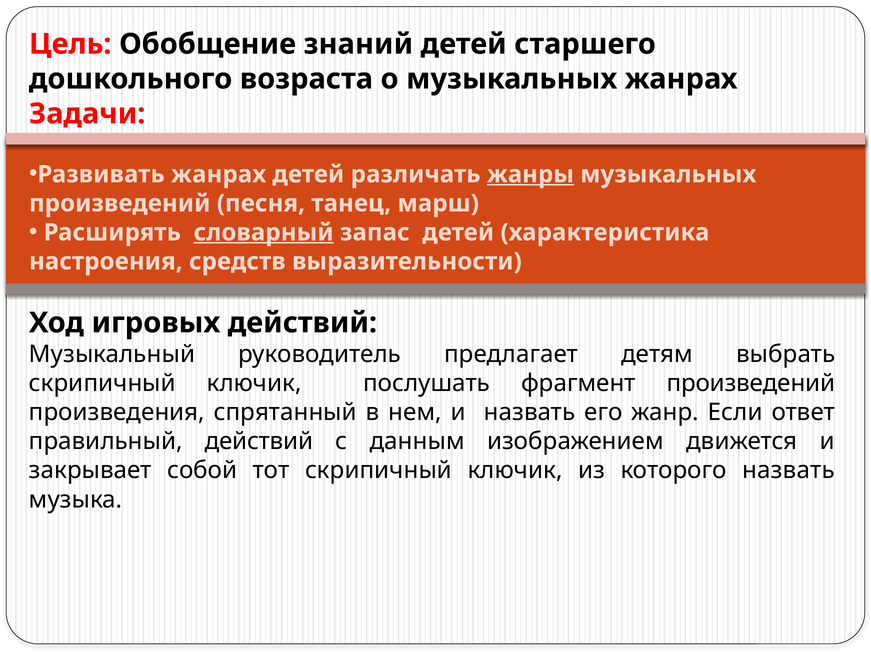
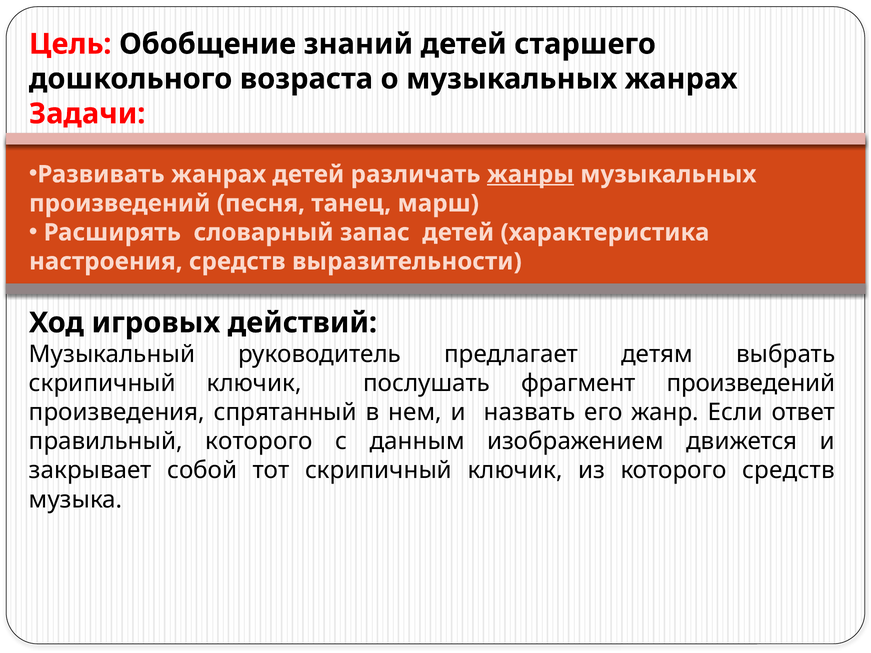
словарный underline: present -> none
правильный действий: действий -> которого
которого назвать: назвать -> средств
